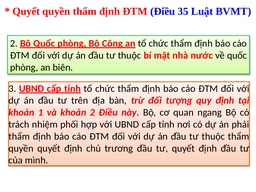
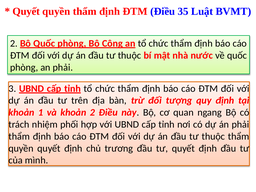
an biên: biên -> phải
